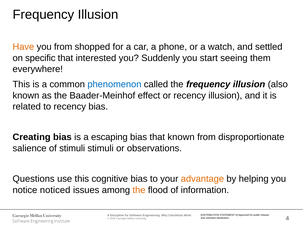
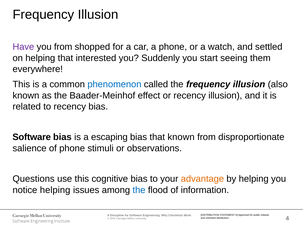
Have colour: orange -> purple
on specific: specific -> helping
Creating at (32, 137): Creating -> Software
of stimuli: stimuli -> phone
notice noticed: noticed -> helping
the at (139, 190) colour: orange -> blue
